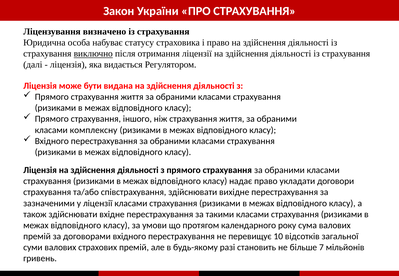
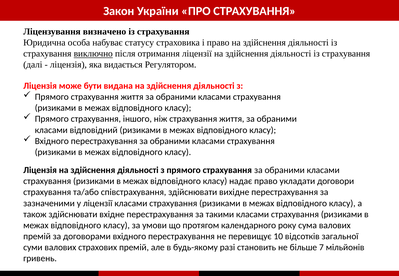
комплексну: комплексну -> відповідний
